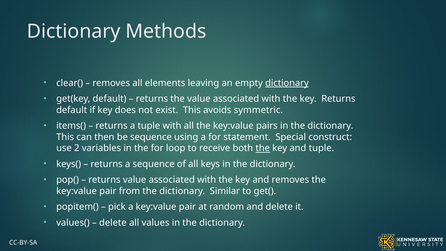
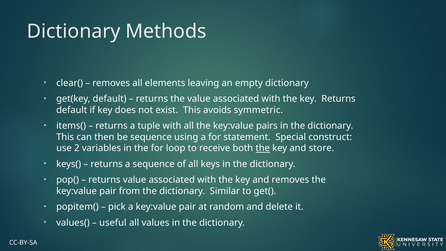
dictionary at (287, 83) underline: present -> none
and tuple: tuple -> store
delete at (113, 223): delete -> useful
